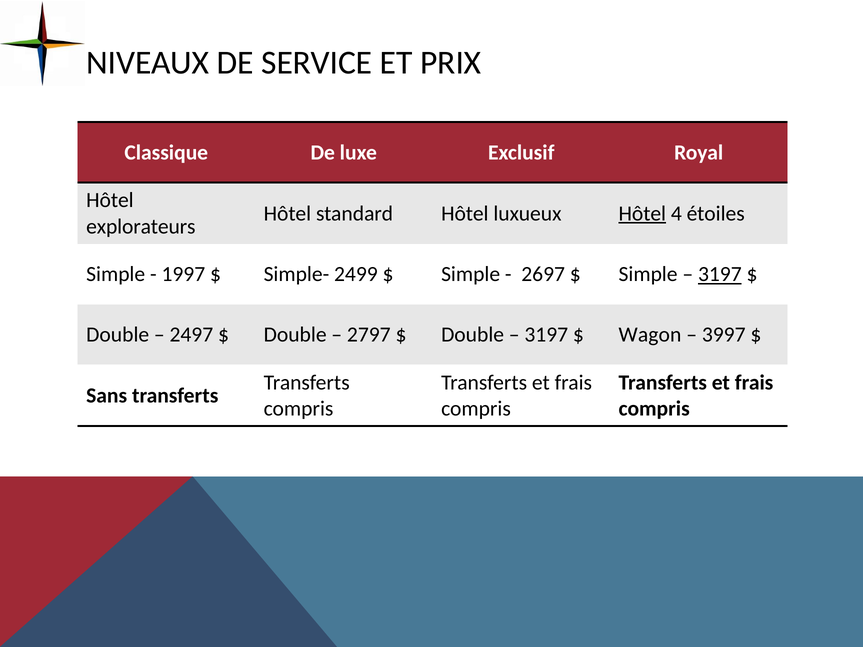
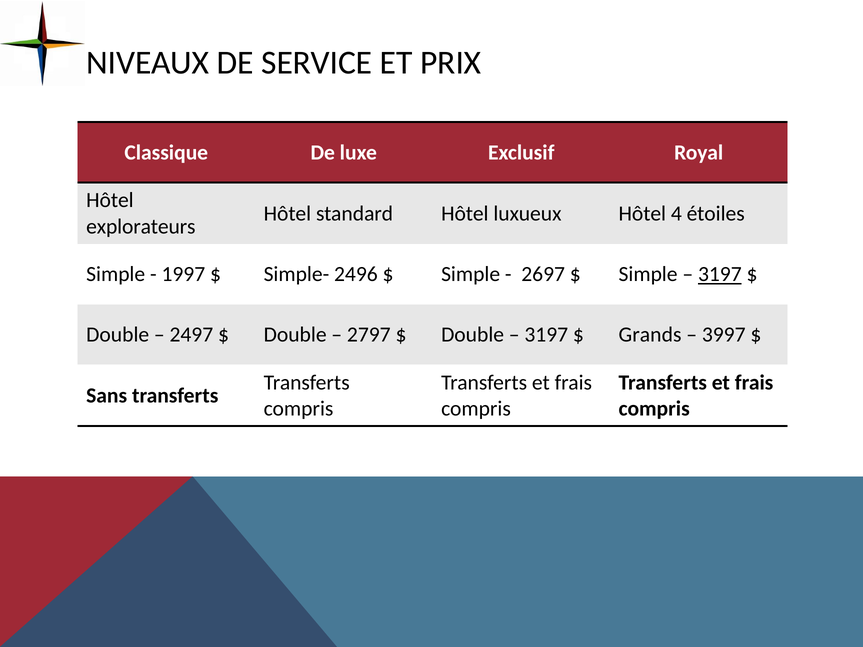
Hôtel at (642, 214) underline: present -> none
2499: 2499 -> 2496
Wagon: Wagon -> Grands
